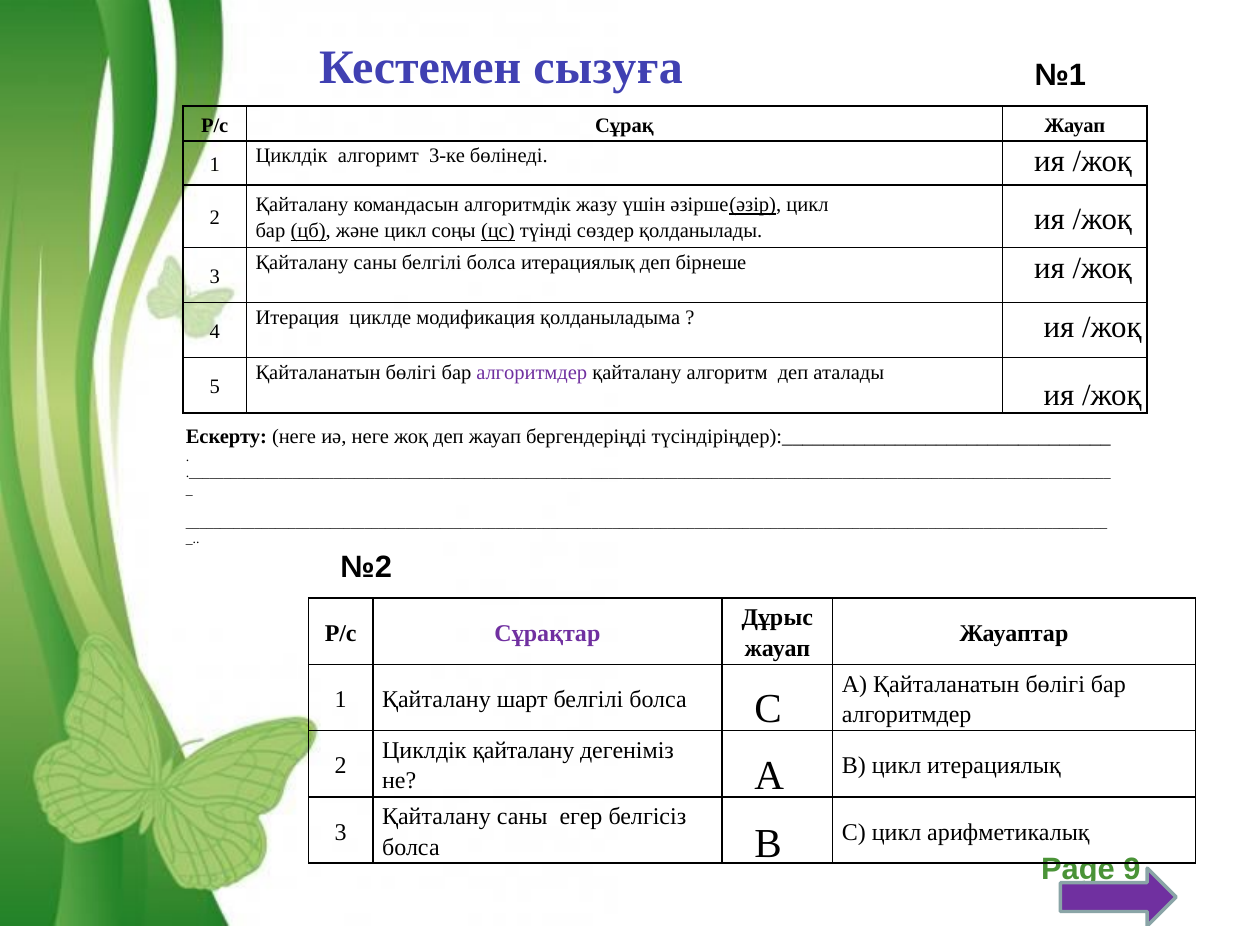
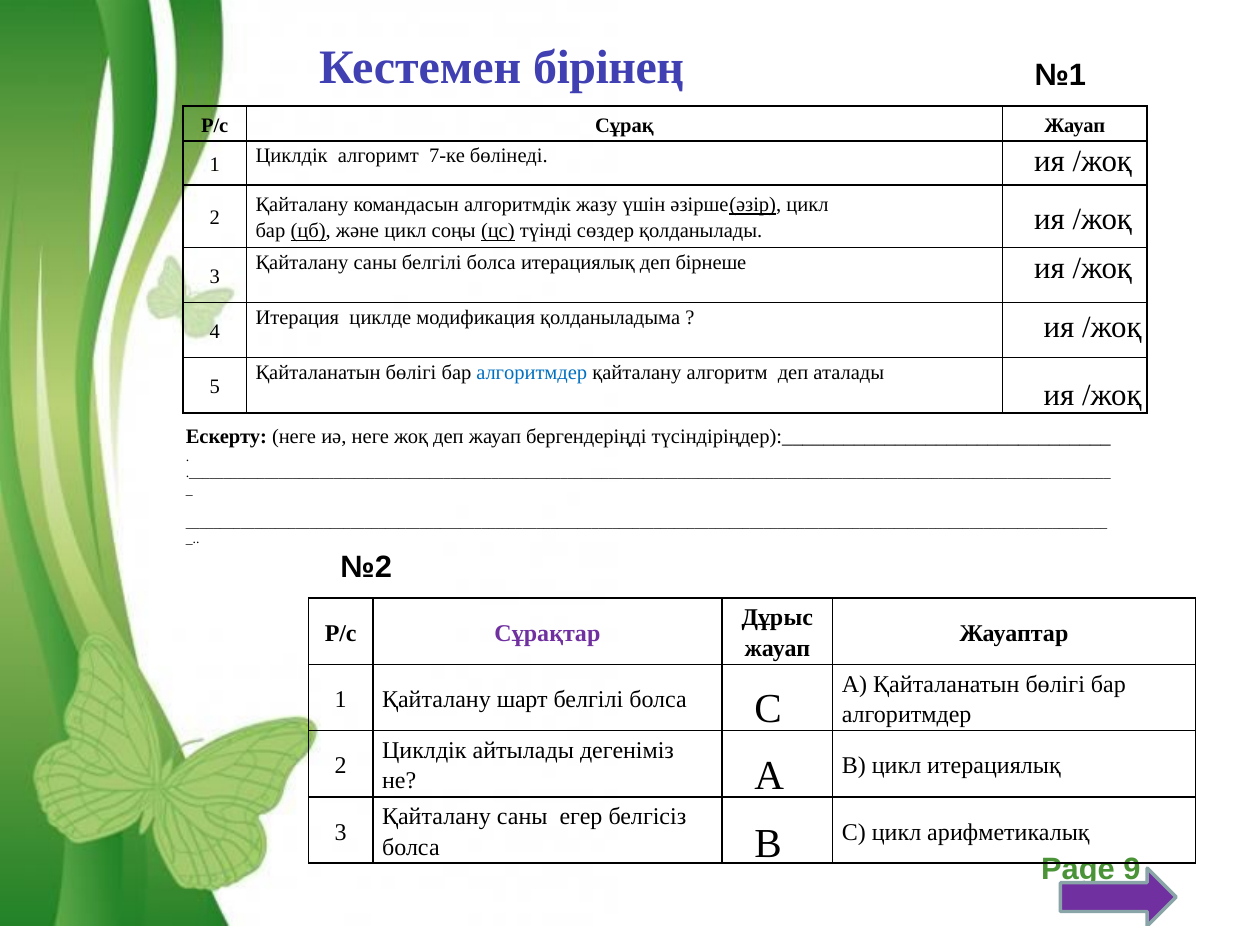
сызуға: сызуға -> бірінең
3-ке: 3-ке -> 7-ке
алгоритмдер at (532, 373) colour: purple -> blue
Циклдік қайталану: қайталану -> айтылады
